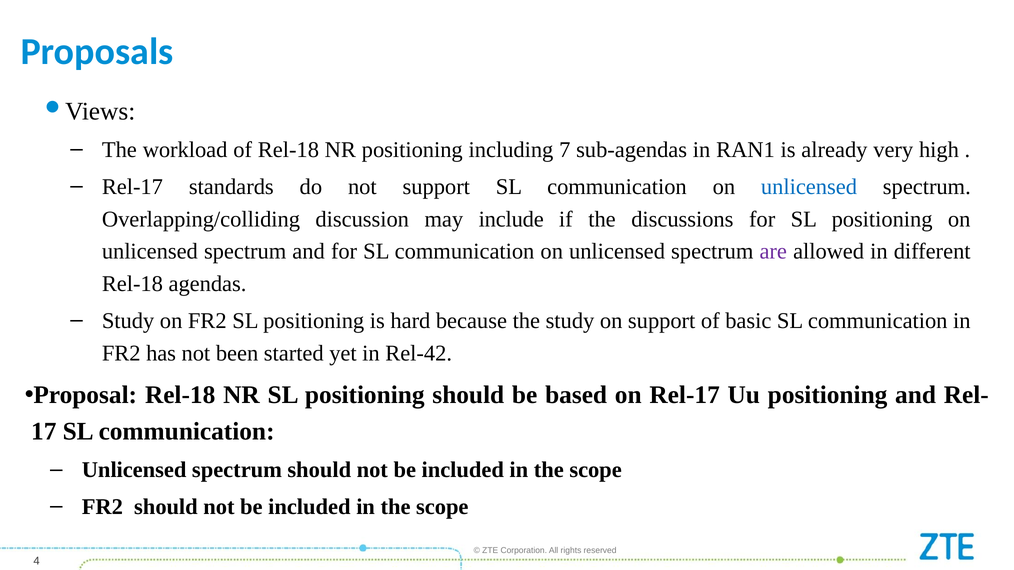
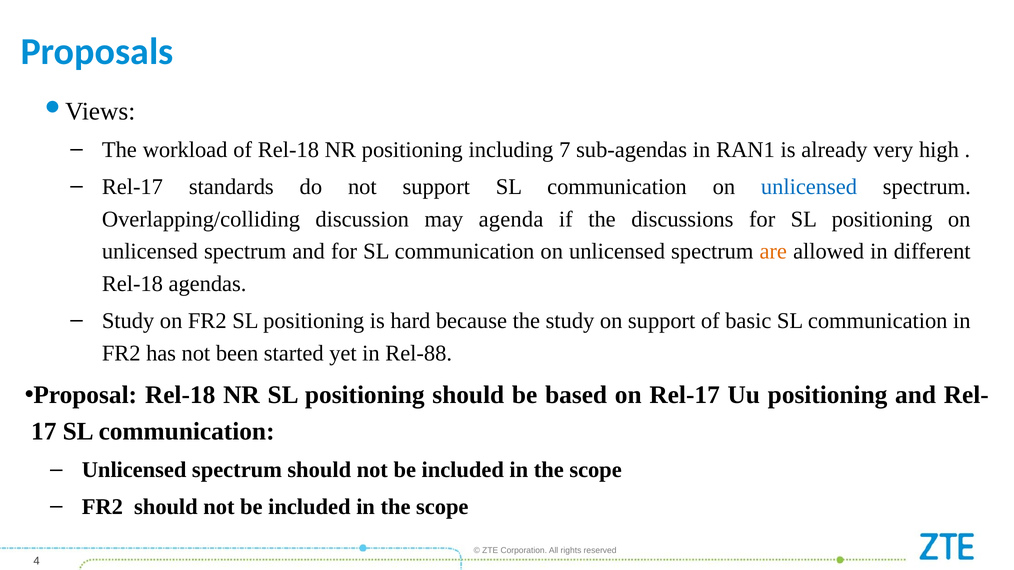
include: include -> agenda
are colour: purple -> orange
Rel-42: Rel-42 -> Rel-88
